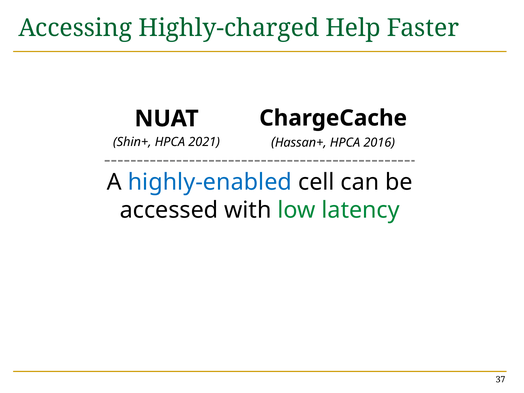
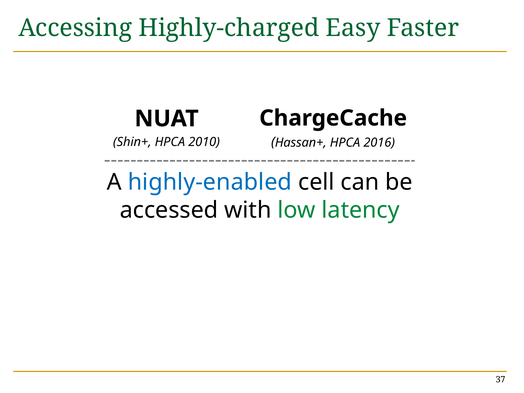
Help: Help -> Easy
2021: 2021 -> 2010
